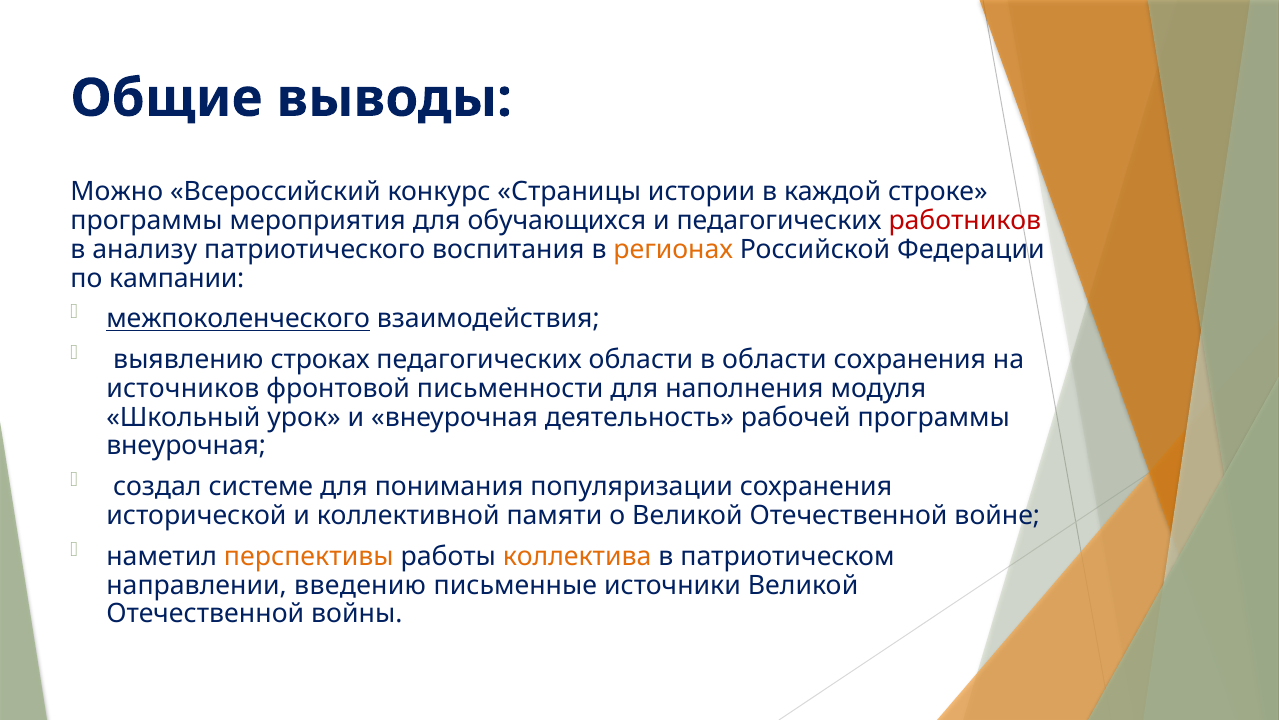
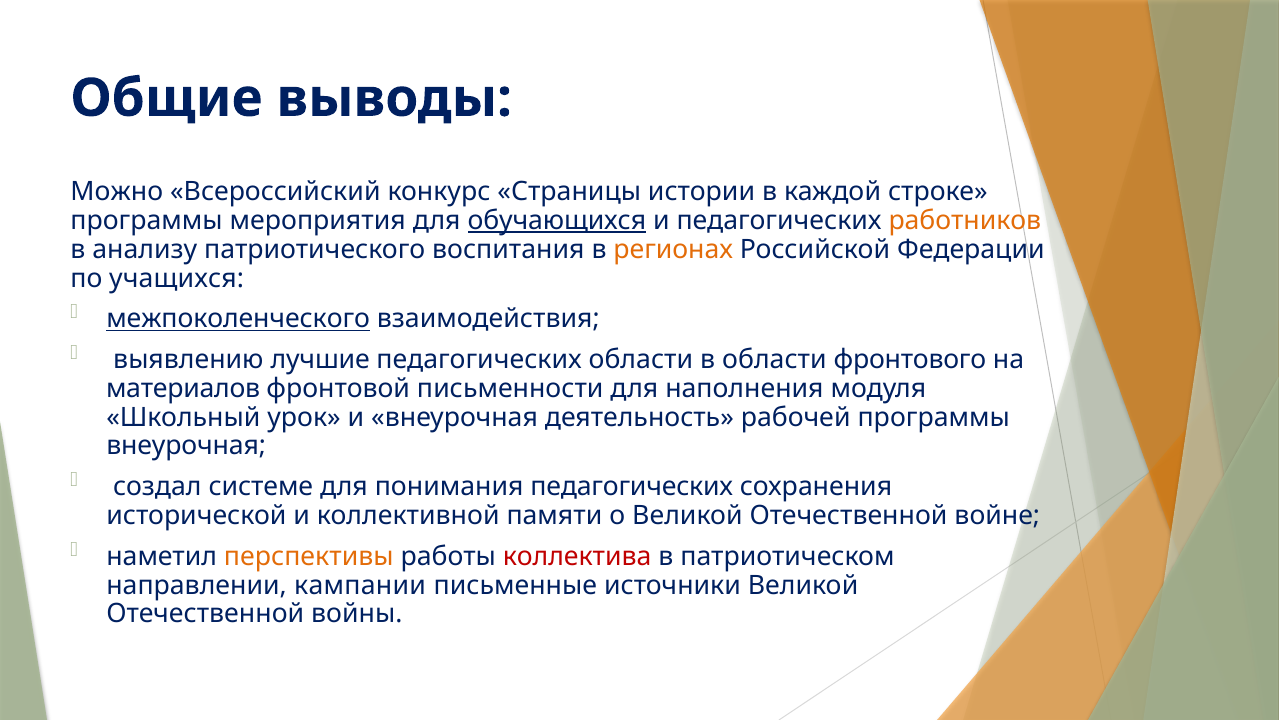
обучающихся underline: none -> present
работников colour: red -> orange
кампании: кампании -> учащихся
строках: строках -> лучшие
области сохранения: сохранения -> фронтового
источников: источников -> материалов
понимания популяризации: популяризации -> педагогических
коллектива colour: orange -> red
введению: введению -> кампании
